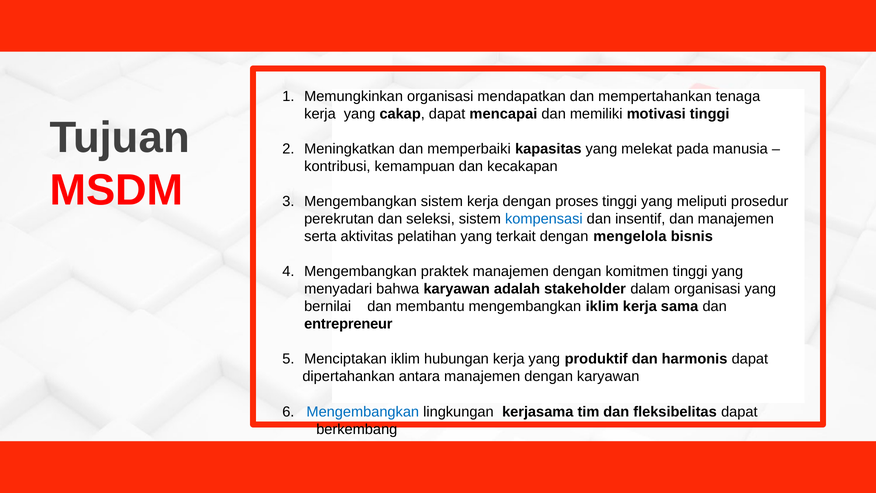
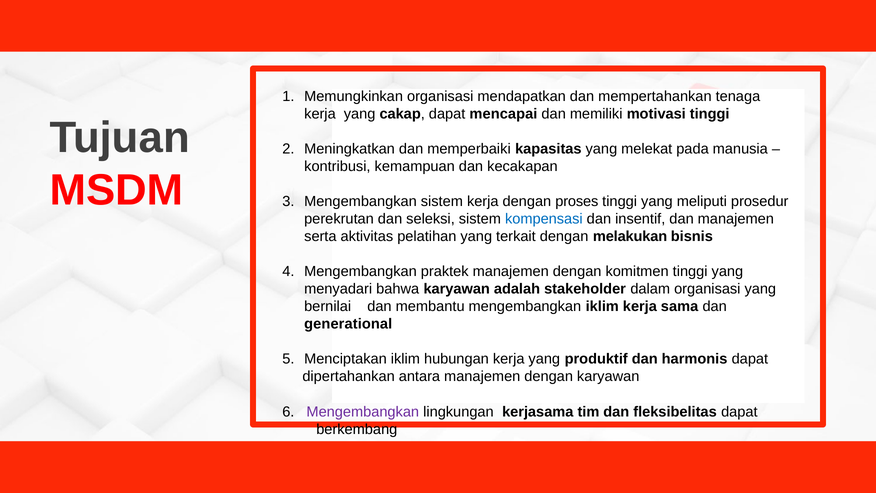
mengelola: mengelola -> melakukan
entrepreneur: entrepreneur -> generational
Mengembangkan at (363, 412) colour: blue -> purple
